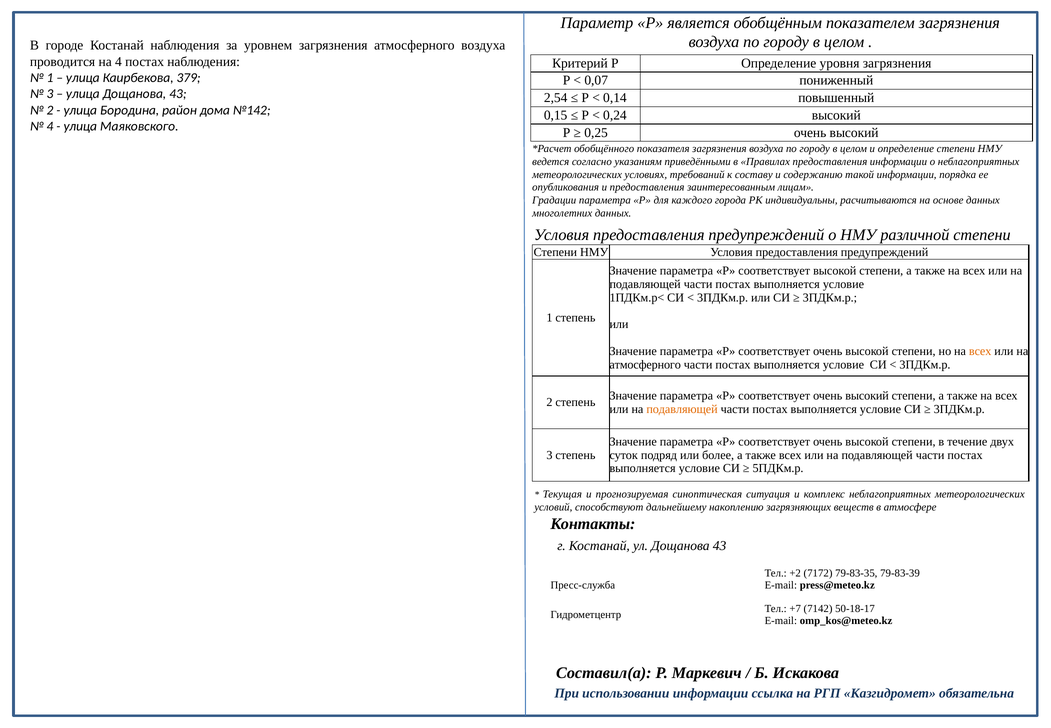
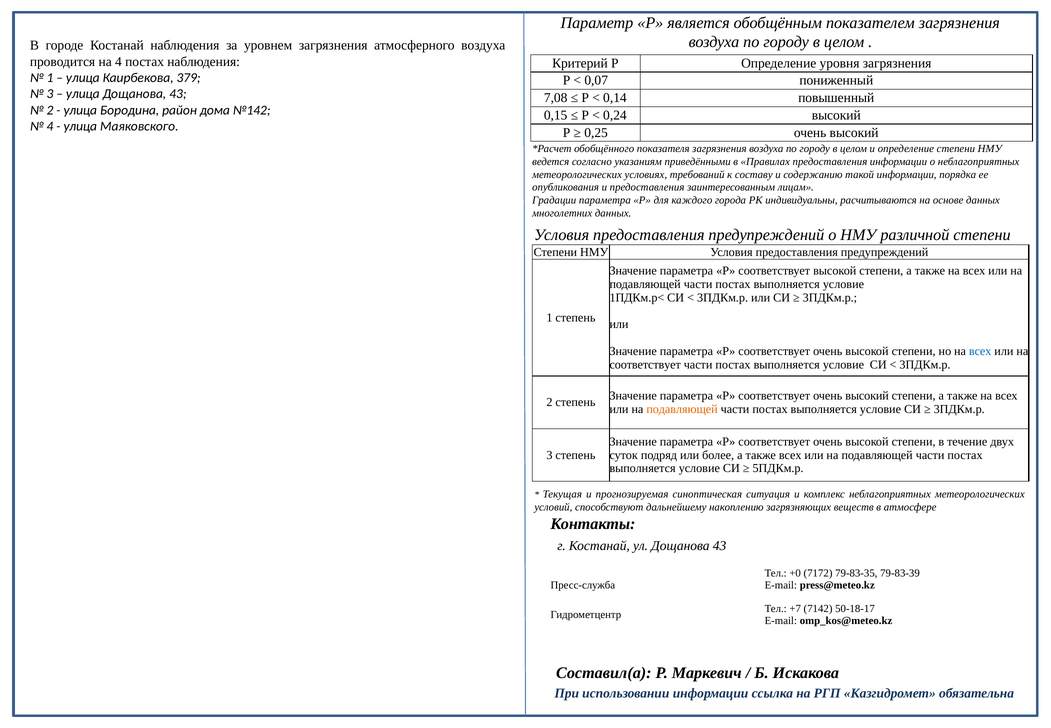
2,54: 2,54 -> 7,08
всех at (980, 351) colour: orange -> blue
атмосферного at (645, 365): атмосферного -> соответствует
+2: +2 -> +0
